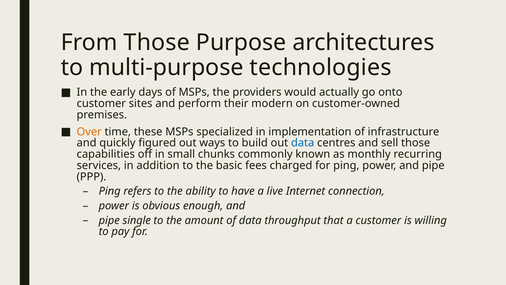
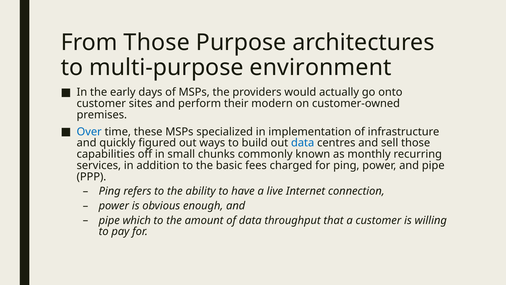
technologies: technologies -> environment
Over colour: orange -> blue
single: single -> which
